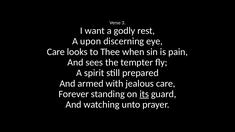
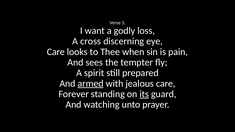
rest: rest -> loss
upon: upon -> cross
armed underline: none -> present
